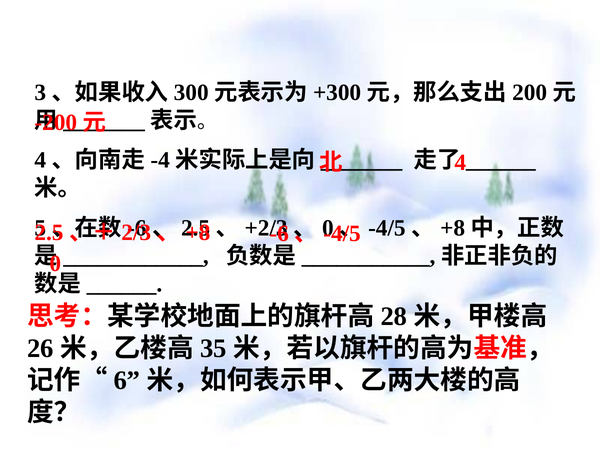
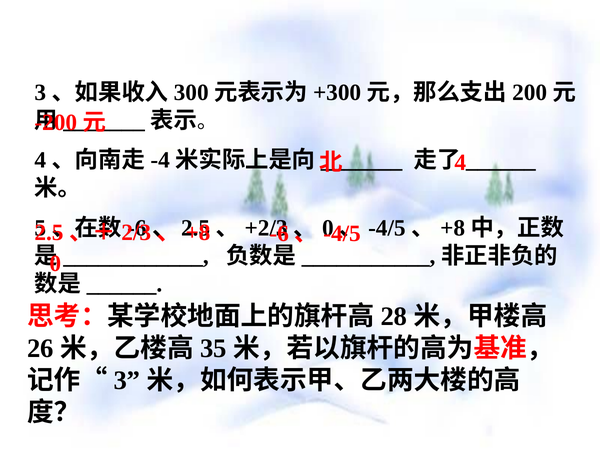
6 at (127, 381): 6 -> 3
